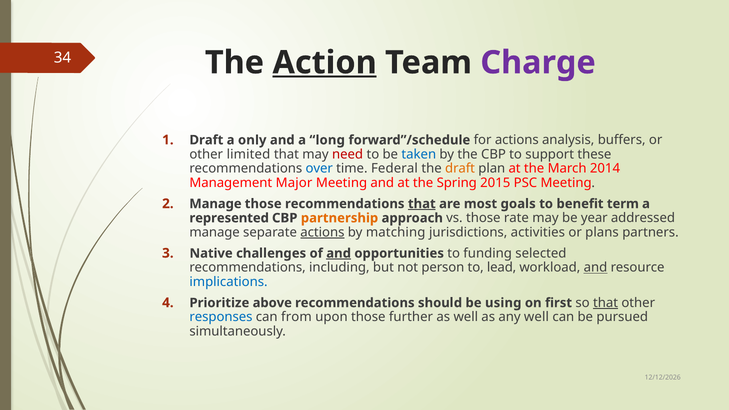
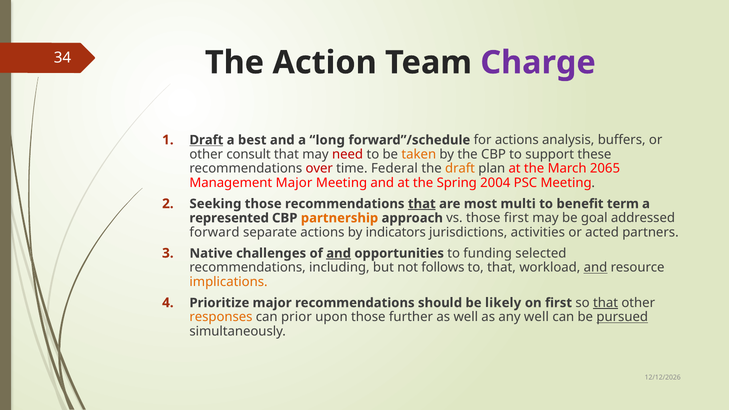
Action underline: present -> none
Draft at (206, 140) underline: none -> present
only: only -> best
limited: limited -> consult
taken colour: blue -> orange
over colour: blue -> red
2014: 2014 -> 2065
2015: 2015 -> 2004
Manage at (215, 204): Manage -> Seeking
goals: goals -> multi
those rate: rate -> first
year: year -> goal
manage at (215, 232): manage -> forward
actions at (322, 232) underline: present -> none
matching: matching -> indicators
plans: plans -> acted
person: person -> follows
to lead: lead -> that
implications colour: blue -> orange
Prioritize above: above -> major
using: using -> likely
responses colour: blue -> orange
from: from -> prior
pursued underline: none -> present
